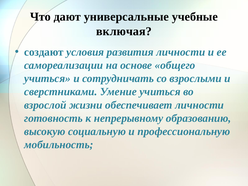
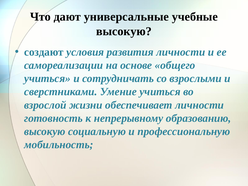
включая at (124, 31): включая -> высокую
